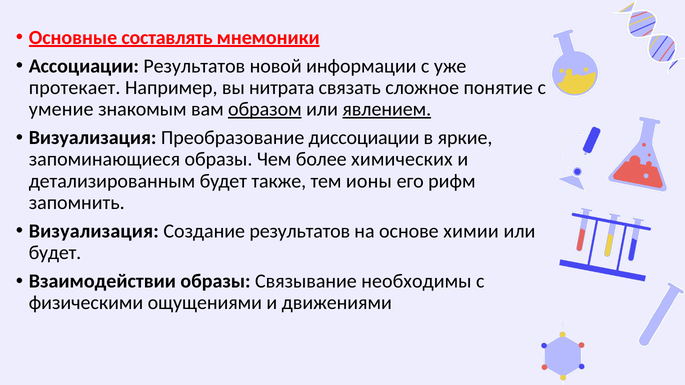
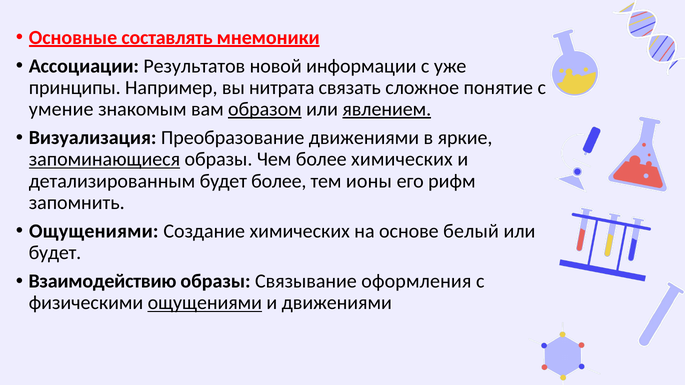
протекает: протекает -> принципы
Преобразование диссоциации: диссоциации -> движениями
запоминающиеся underline: none -> present
будет также: также -> более
Визуализация at (94, 231): Визуализация -> Ощущениями
Создание результатов: результатов -> химических
химии: химии -> белый
Взаимодействии: Взаимодействии -> Взаимодействию
необходимы: необходимы -> оформления
ощущениями at (205, 303) underline: none -> present
